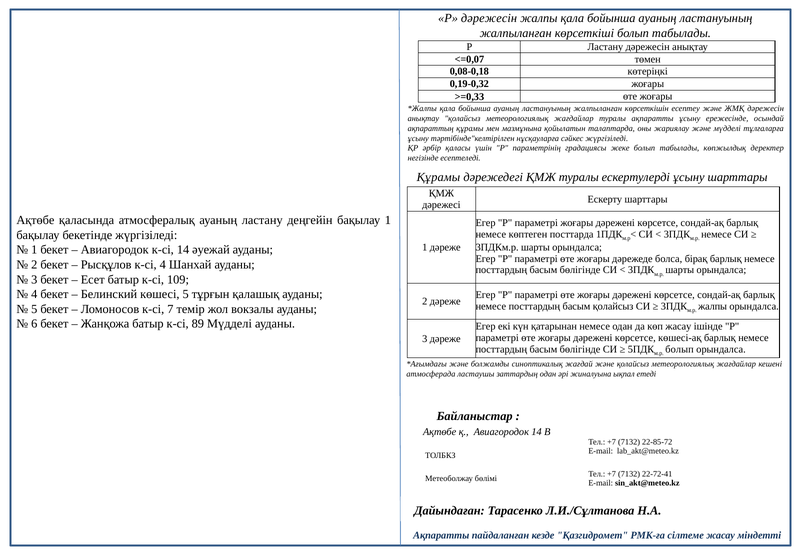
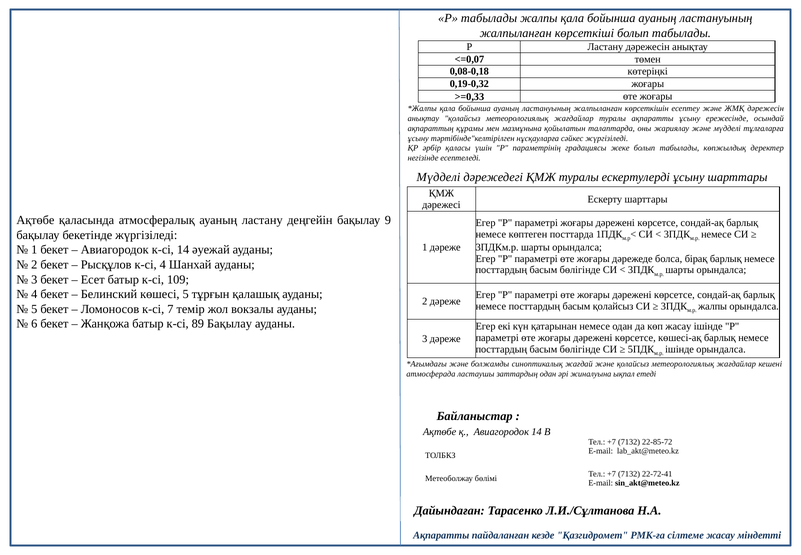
Р дәрежесін: дәрежесін -> табылады
Құрамы at (438, 177): Құрамы -> Мүдделі
бақылау 1: 1 -> 9
89 Мүдделі: Мүдделі -> Бақылау
болып at (679, 349): болып -> ішінде
